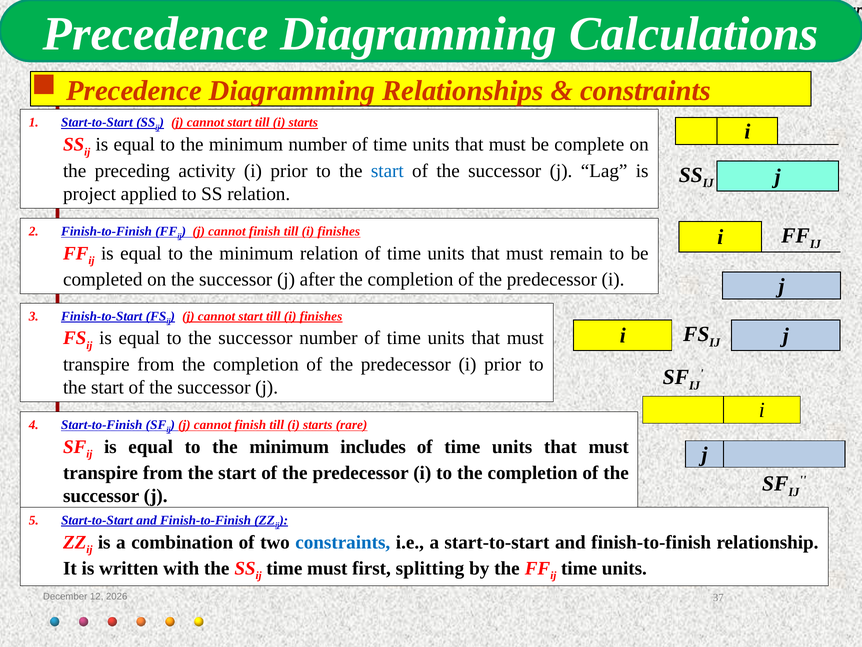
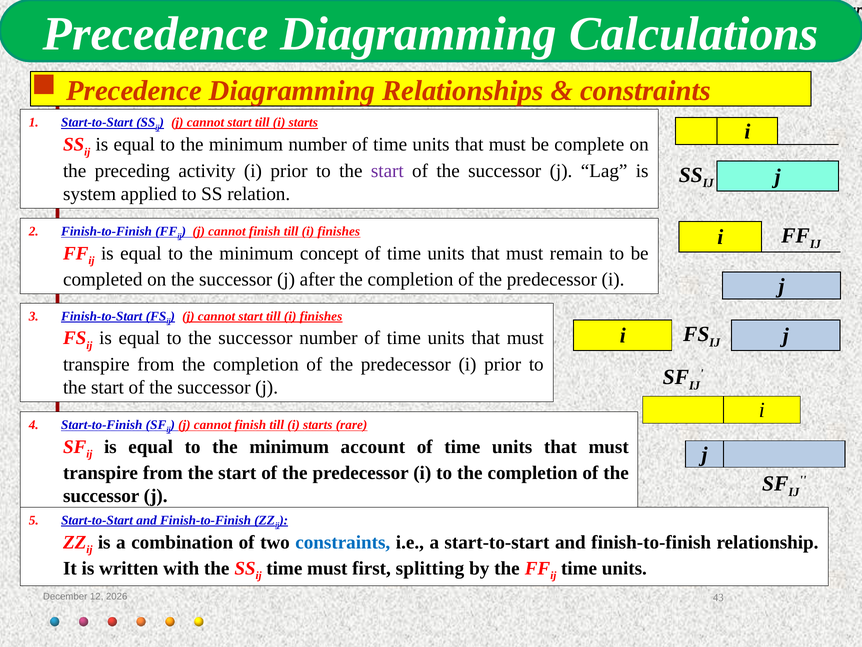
start at (387, 171) colour: blue -> purple
project: project -> system
minimum relation: relation -> concept
includes: includes -> account
37: 37 -> 43
